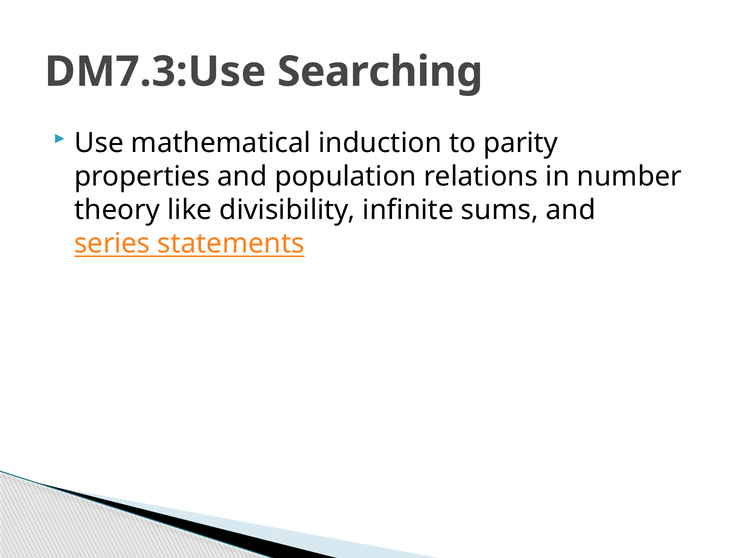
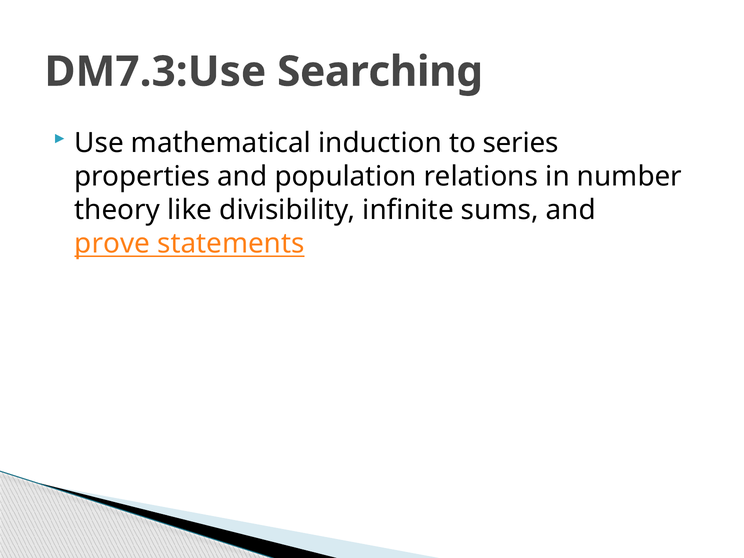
parity: parity -> series
series: series -> prove
